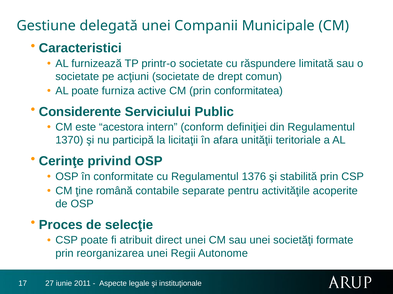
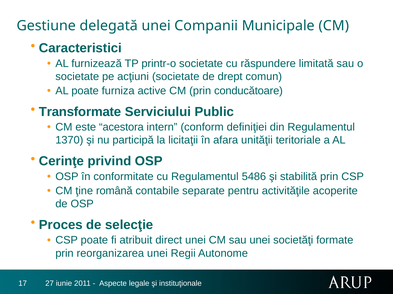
conformitatea: conformitatea -> conducătoare
Considerente: Considerente -> Transformate
1376: 1376 -> 5486
